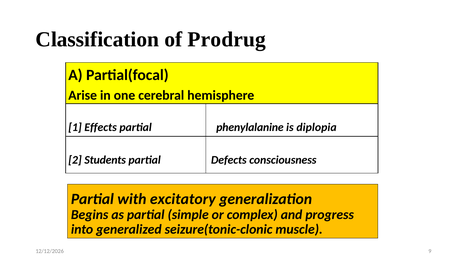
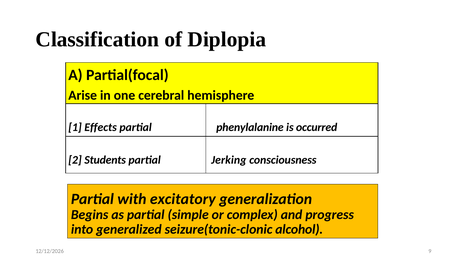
Prodrug: Prodrug -> Diplopia
diplopia: diplopia -> occurred
Defects: Defects -> Jerking
muscle: muscle -> alcohol
